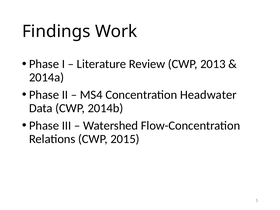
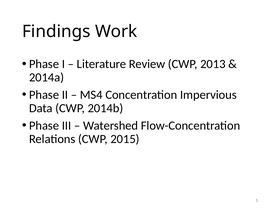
Headwater: Headwater -> Impervious
